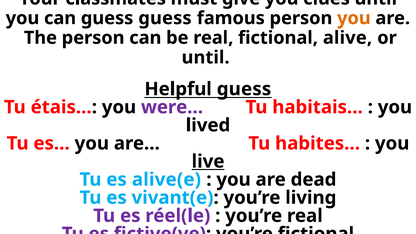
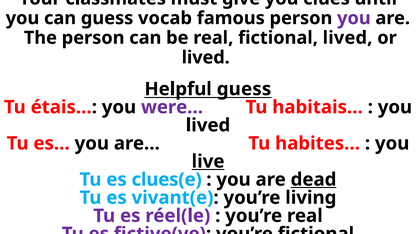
guess guess: guess -> vocab
you at (354, 18) colour: orange -> purple
fictional alive: alive -> lived
until at (206, 57): until -> lived
alive(e: alive(e -> clues(e
dead underline: none -> present
